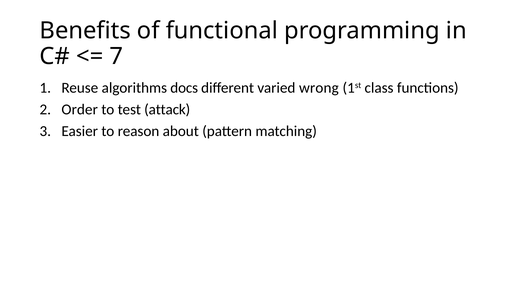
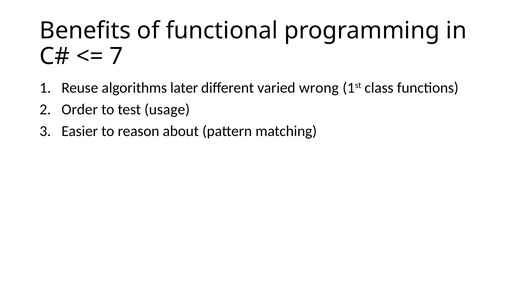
docs: docs -> later
attack: attack -> usage
